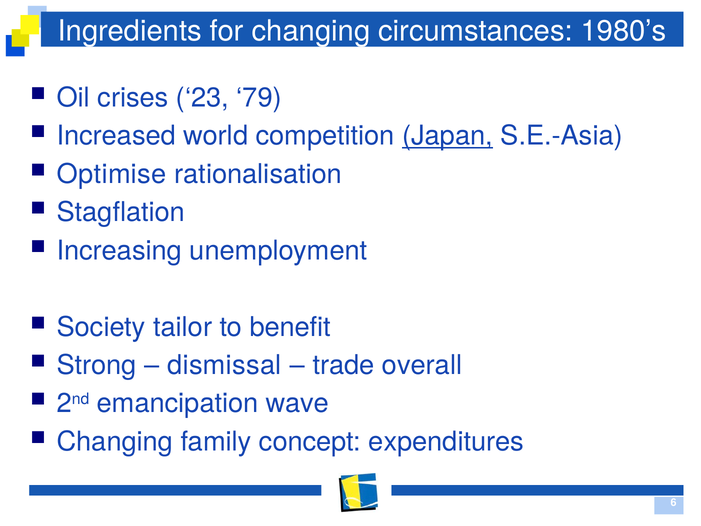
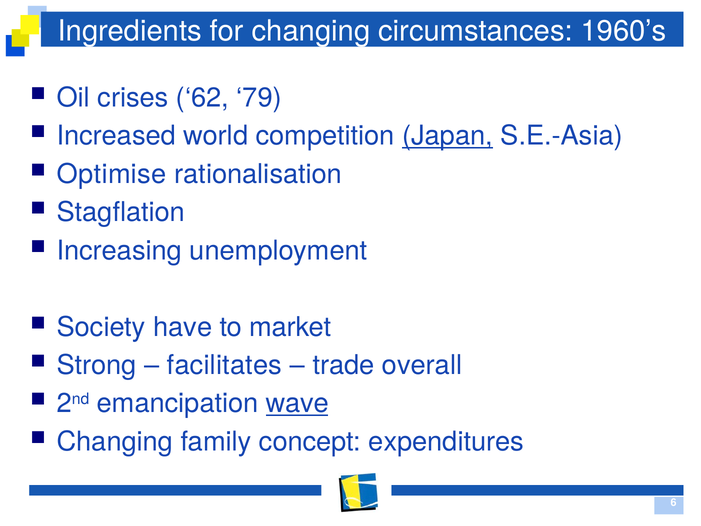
1980’s: 1980’s -> 1960’s
23: 23 -> 62
tailor: tailor -> have
benefit: benefit -> market
dismissal: dismissal -> facilitates
wave underline: none -> present
